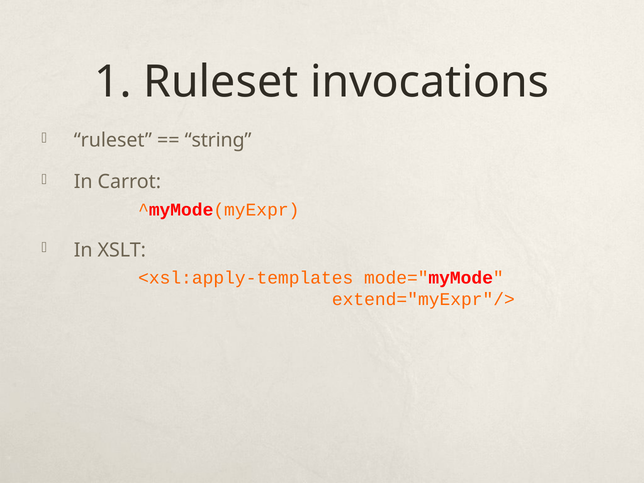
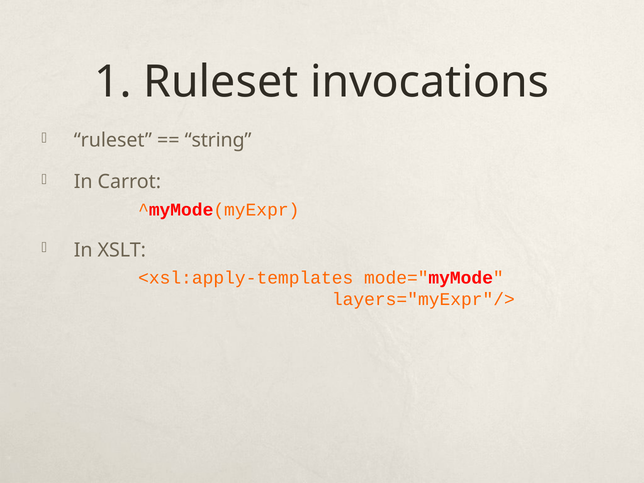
extend="myExpr"/>: extend="myExpr"/> -> layers="myExpr"/>
